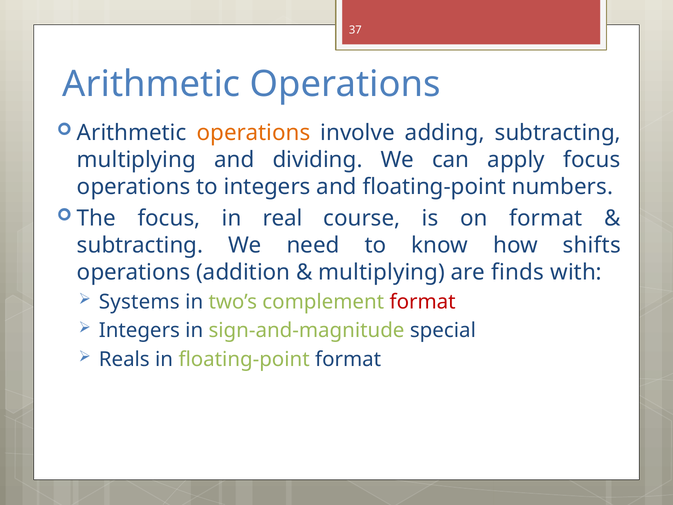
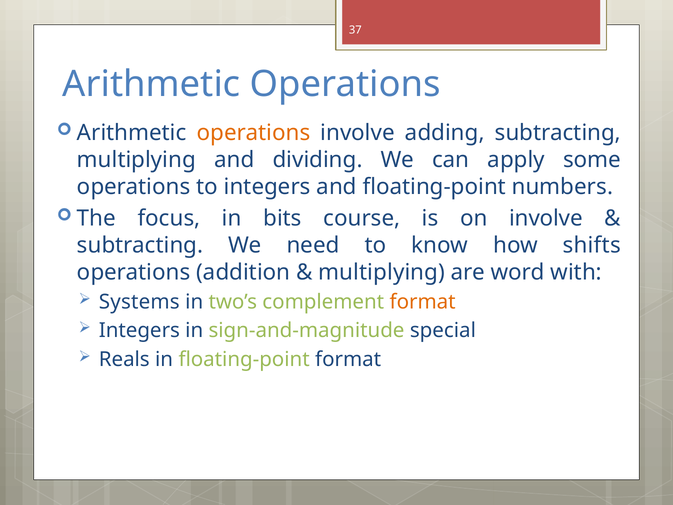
apply focus: focus -> some
real: real -> bits
on format: format -> involve
finds: finds -> word
format at (423, 302) colour: red -> orange
